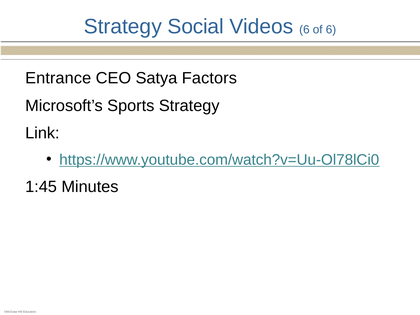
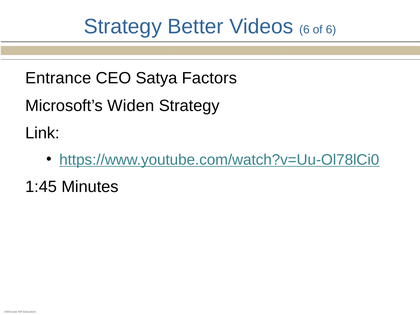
Social: Social -> Better
Sports: Sports -> Widen
